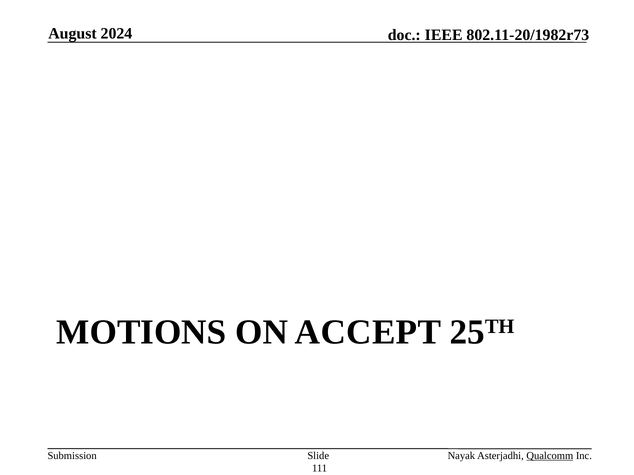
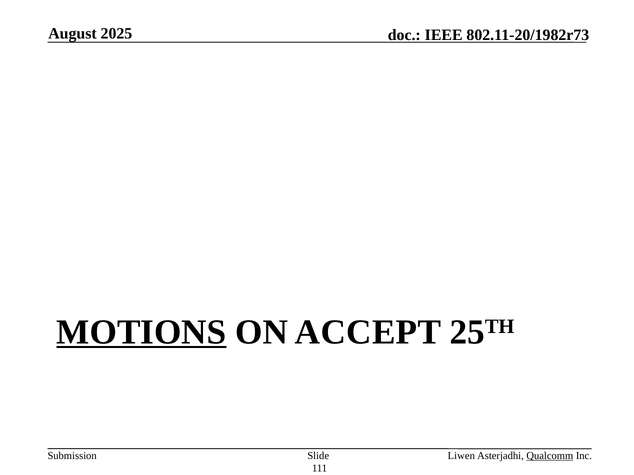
2024: 2024 -> 2025
MOTIONS underline: none -> present
Nayak: Nayak -> Liwen
